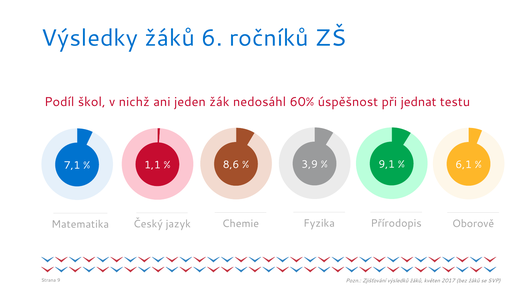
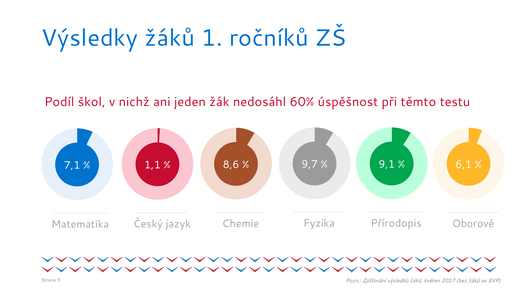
6: 6 -> 1
jednat: jednat -> těmto
3,9: 3,9 -> 9,7
